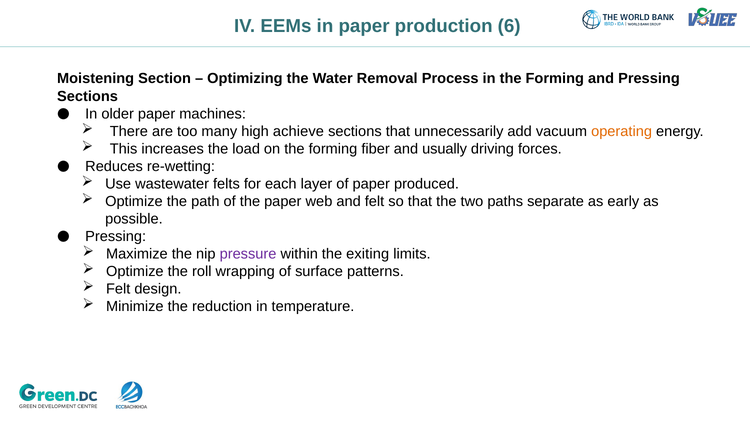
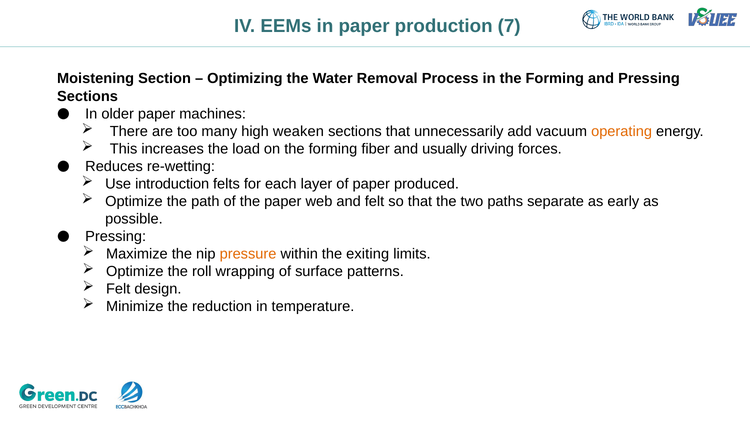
6: 6 -> 7
achieve: achieve -> weaken
wastewater: wastewater -> introduction
pressure colour: purple -> orange
